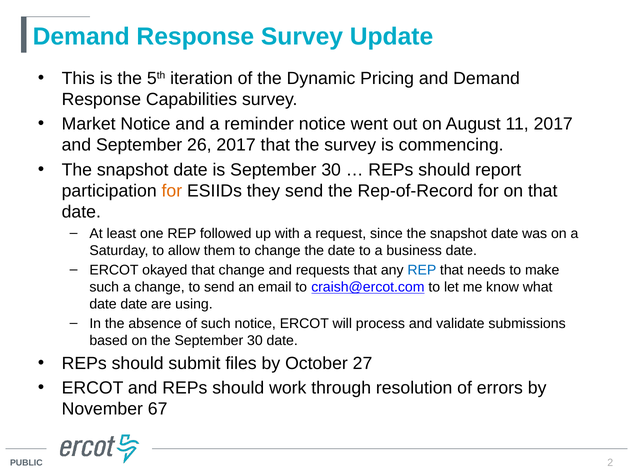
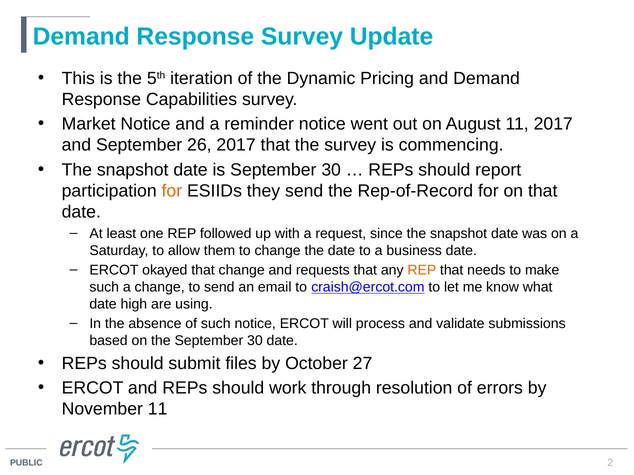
REP at (422, 270) colour: blue -> orange
date date: date -> high
November 67: 67 -> 11
